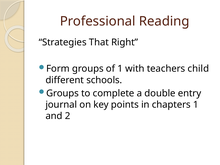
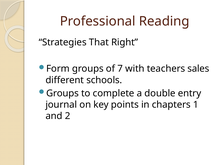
of 1: 1 -> 7
child: child -> sales
